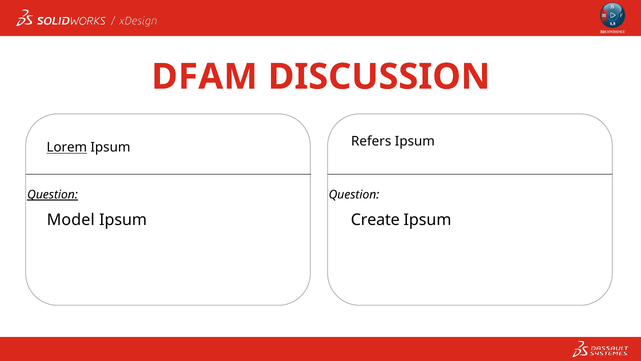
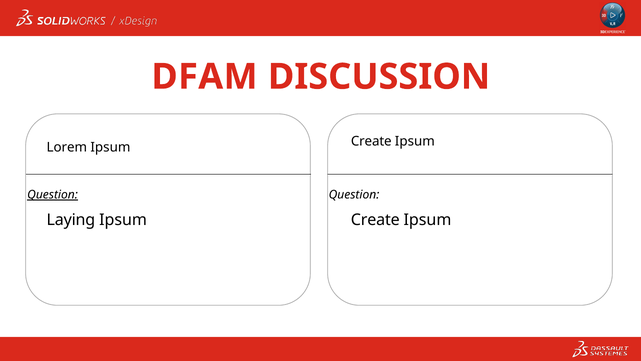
Lorem underline: present -> none
Refers at (371, 141): Refers -> Create
Model: Model -> Laying
